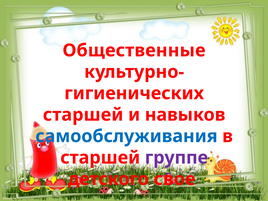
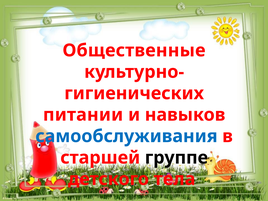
старшей at (83, 115): старшей -> питании
группе colour: purple -> black
свое: свое -> тела
